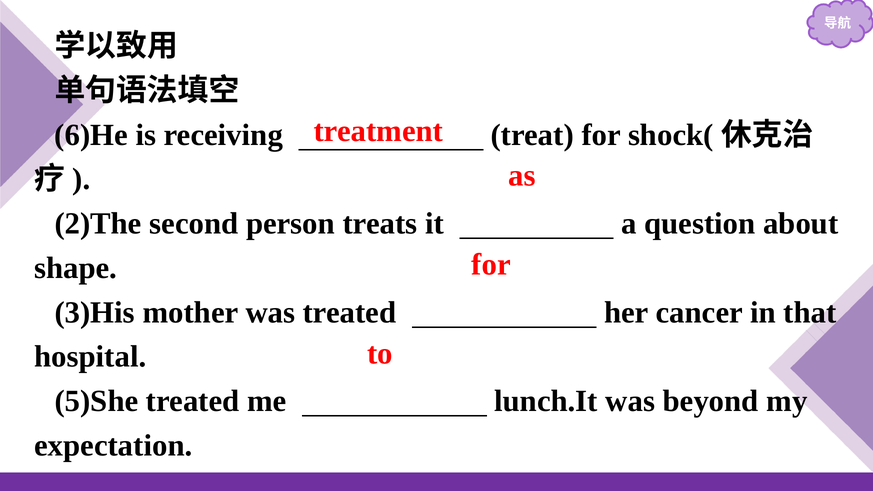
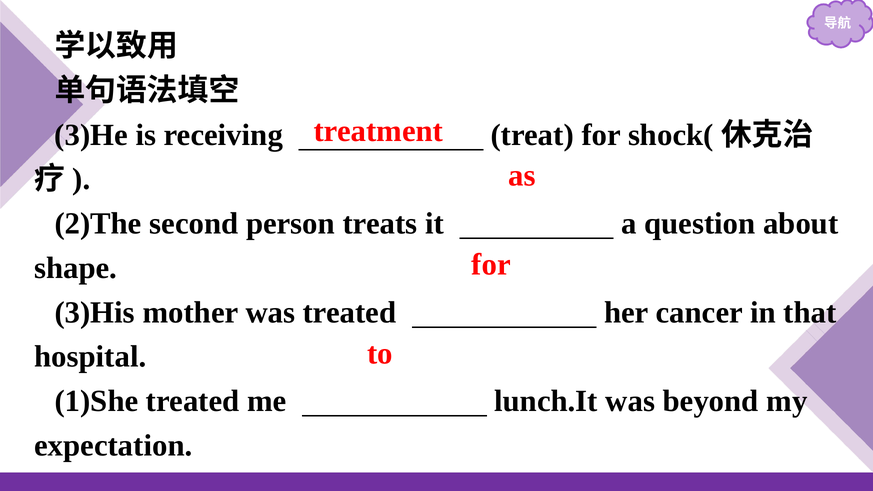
6)He: 6)He -> 3)He
5)She: 5)She -> 1)She
